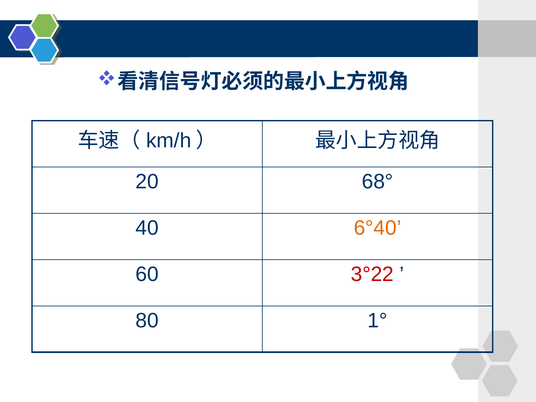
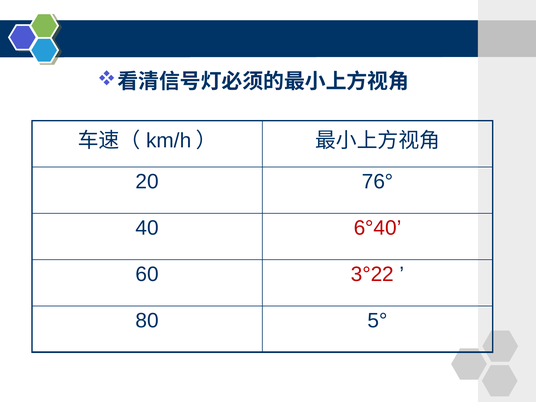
68°: 68° -> 76°
6°40 colour: orange -> red
1°: 1° -> 5°
